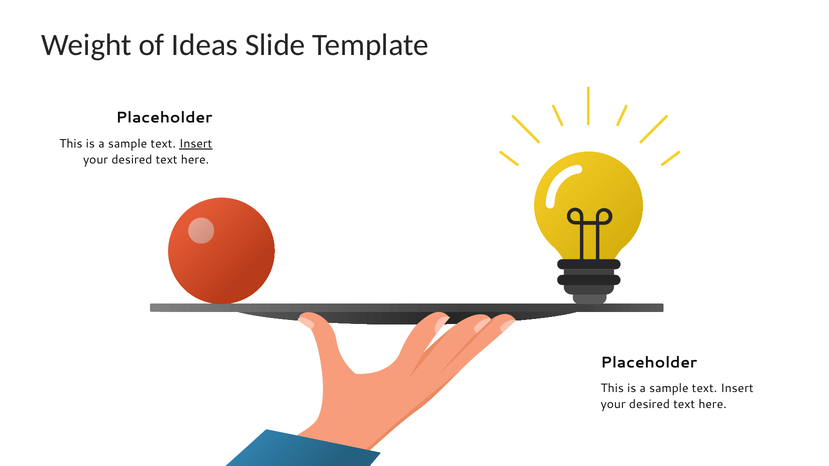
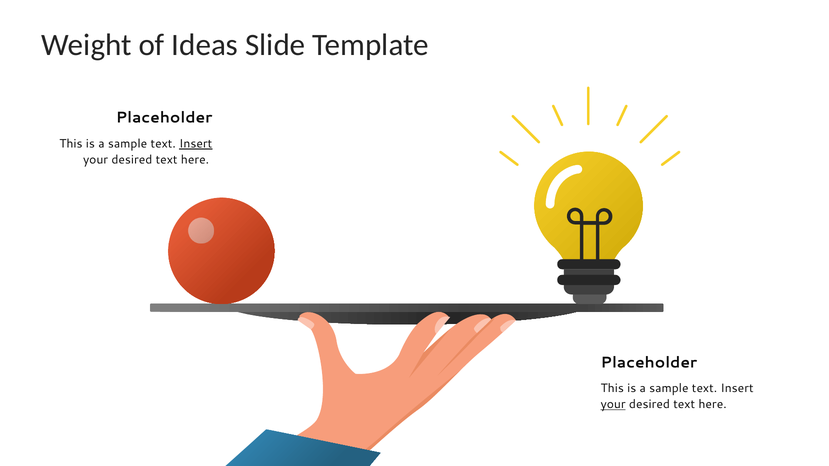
your at (613, 405) underline: none -> present
